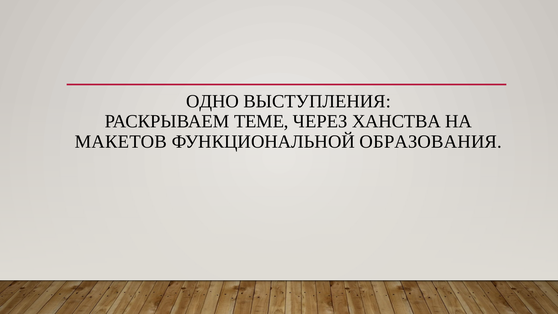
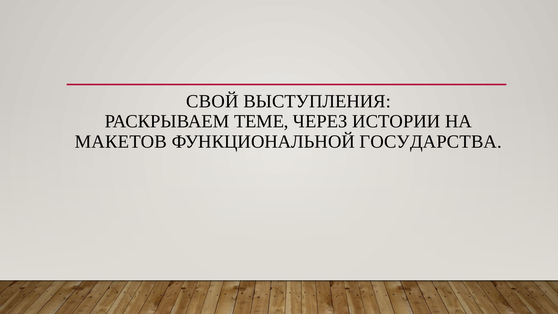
ОДНО: ОДНО -> СВОЙ
ХАНСТВА: ХАНСТВА -> ИСТОРИИ
ОБРАЗОВАНИЯ: ОБРАЗОВАНИЯ -> ГОСУДАРСТВА
